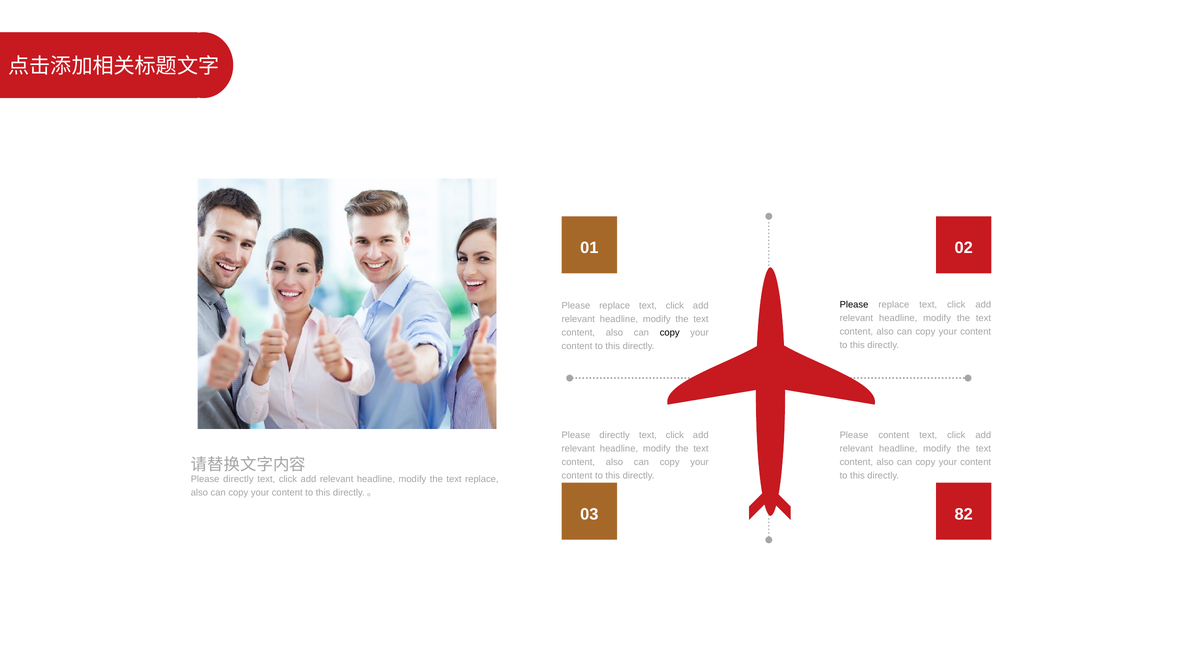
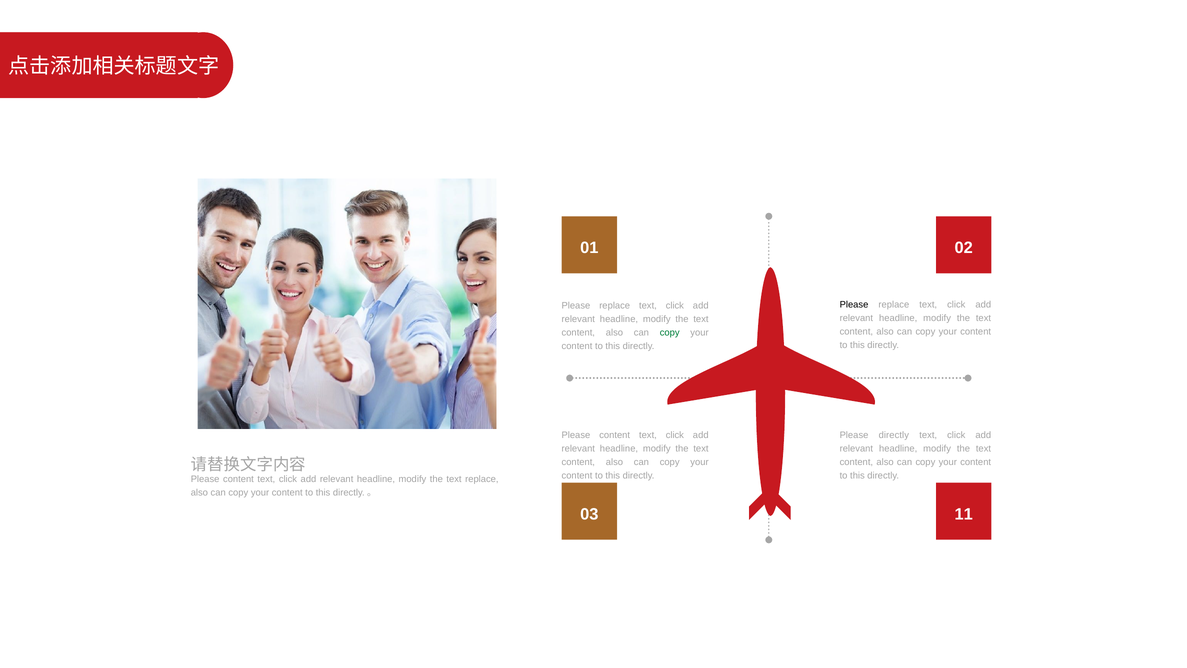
copy at (670, 332) colour: black -> green
directly at (615, 435): directly -> content
Please content: content -> directly
directly at (238, 479): directly -> content
82: 82 -> 11
